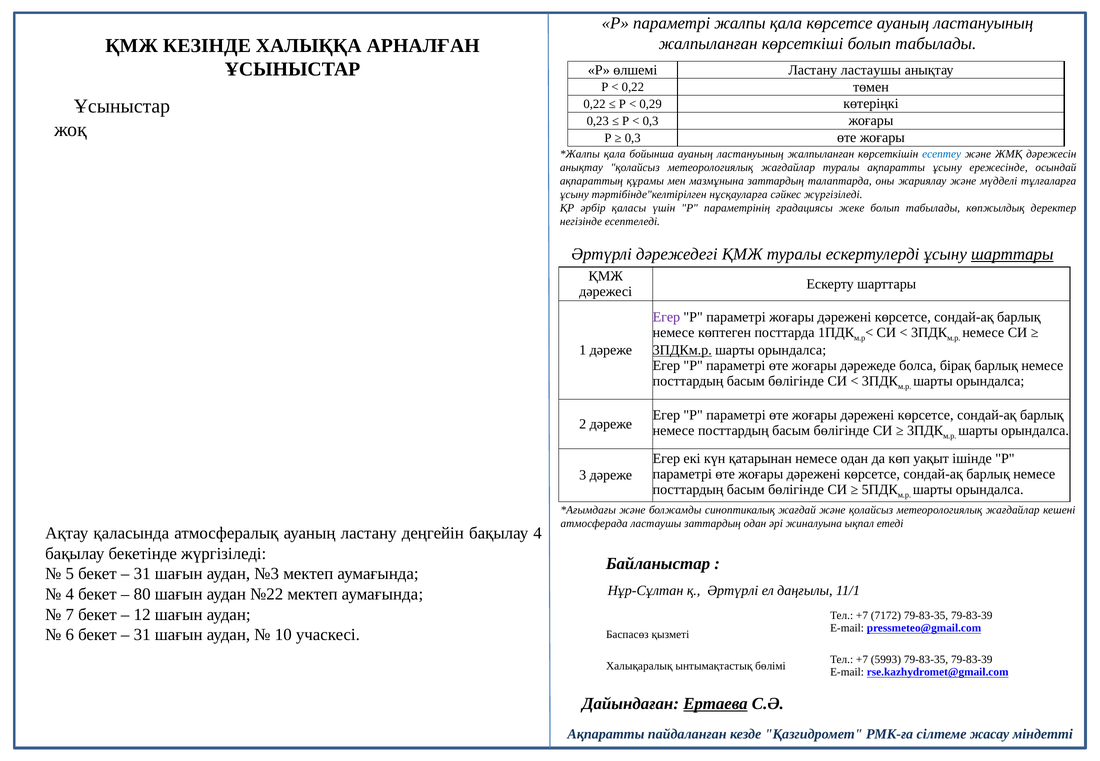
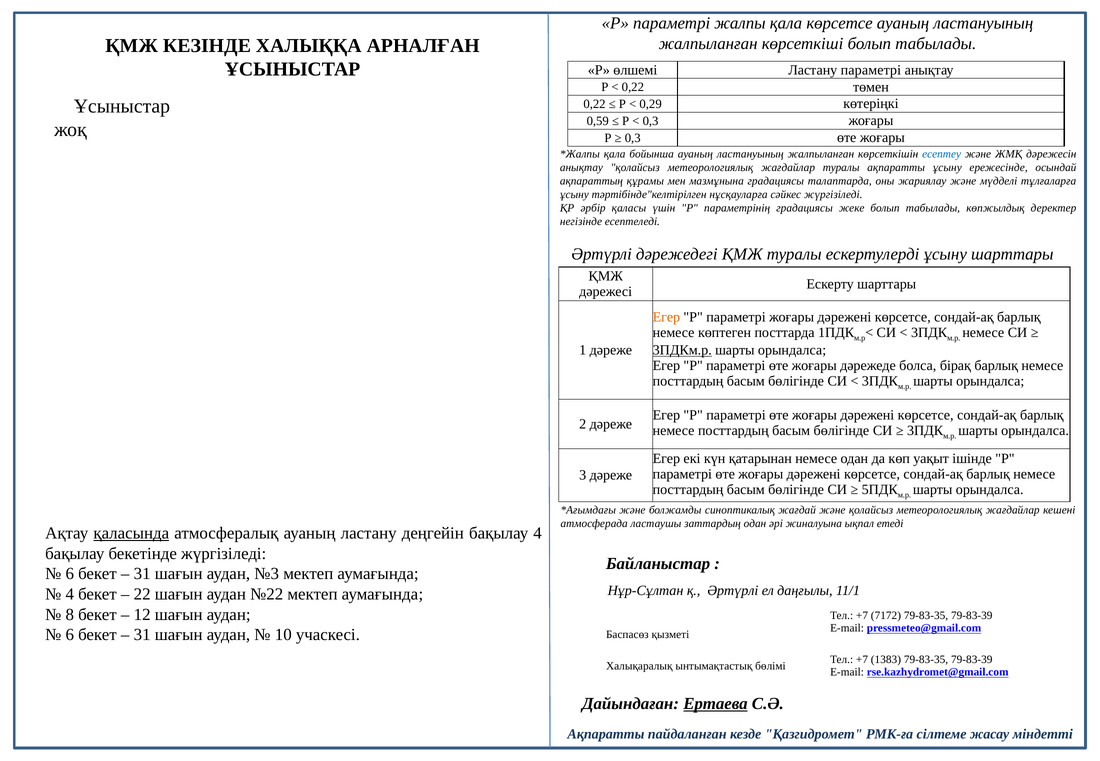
Ластану ластаушы: ластаушы -> параметрі
0,23: 0,23 -> 0,59
мазмұнына заттардың: заттардың -> градациясы
шарттары at (1012, 254) underline: present -> none
Егер at (666, 317) colour: purple -> orange
қаласында underline: none -> present
5 at (70, 574): 5 -> 6
80: 80 -> 22
7: 7 -> 8
5993: 5993 -> 1383
